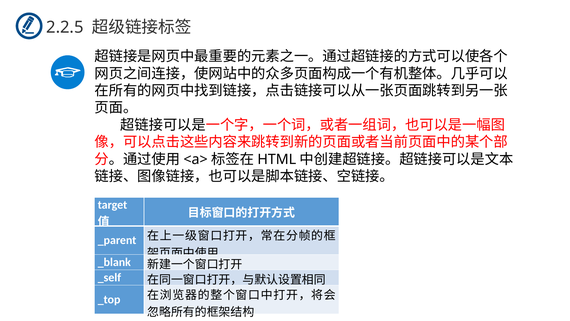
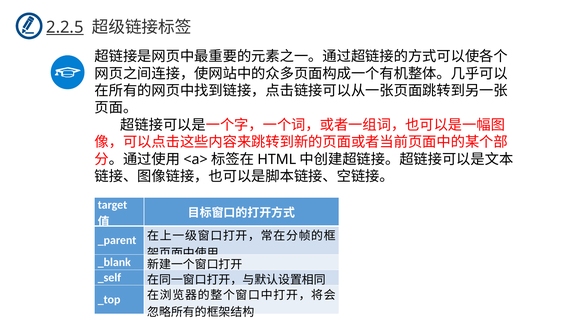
2.2.5 underline: none -> present
